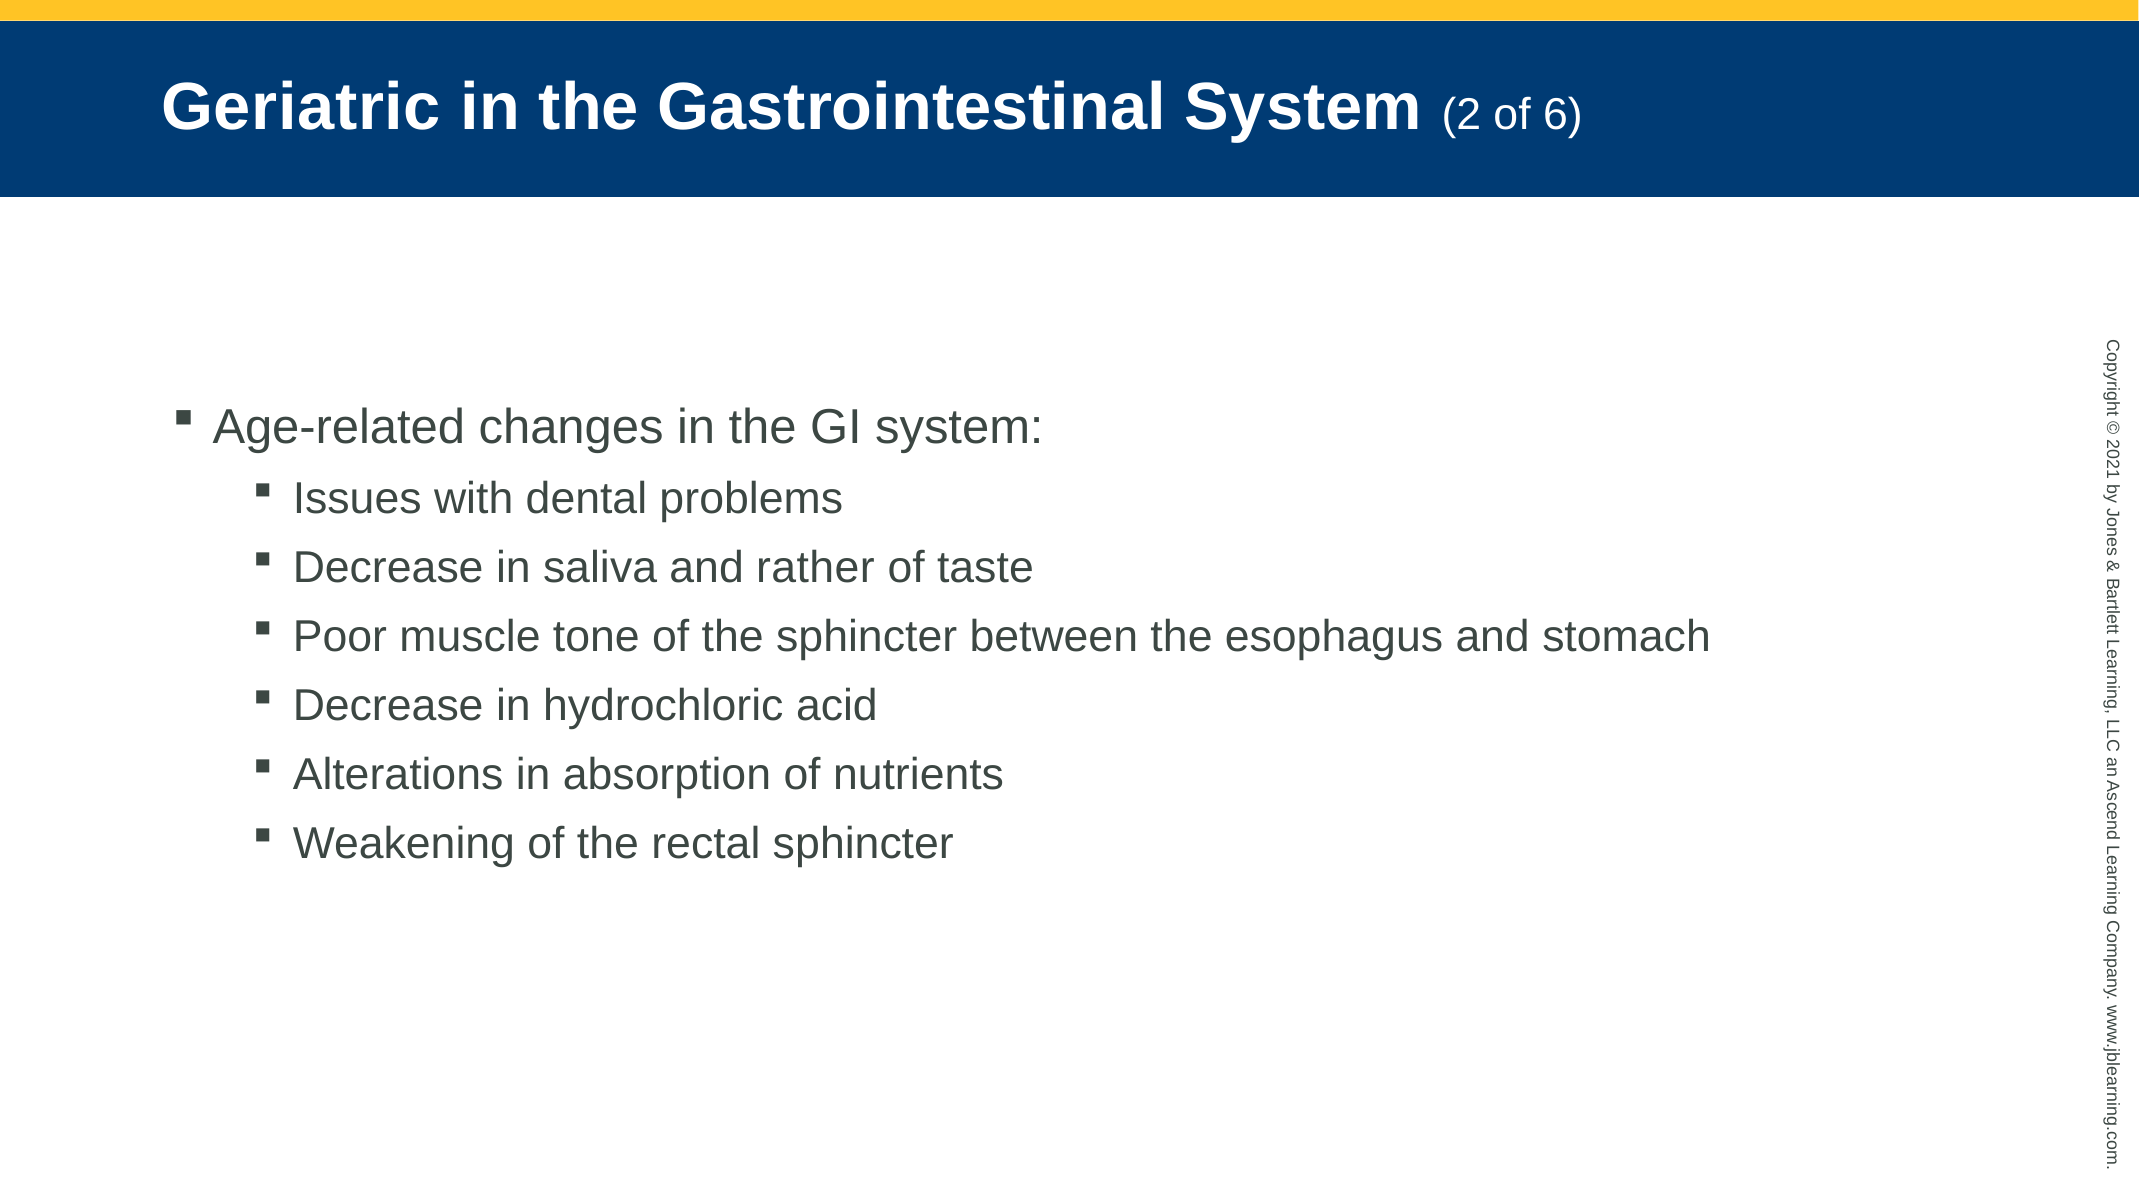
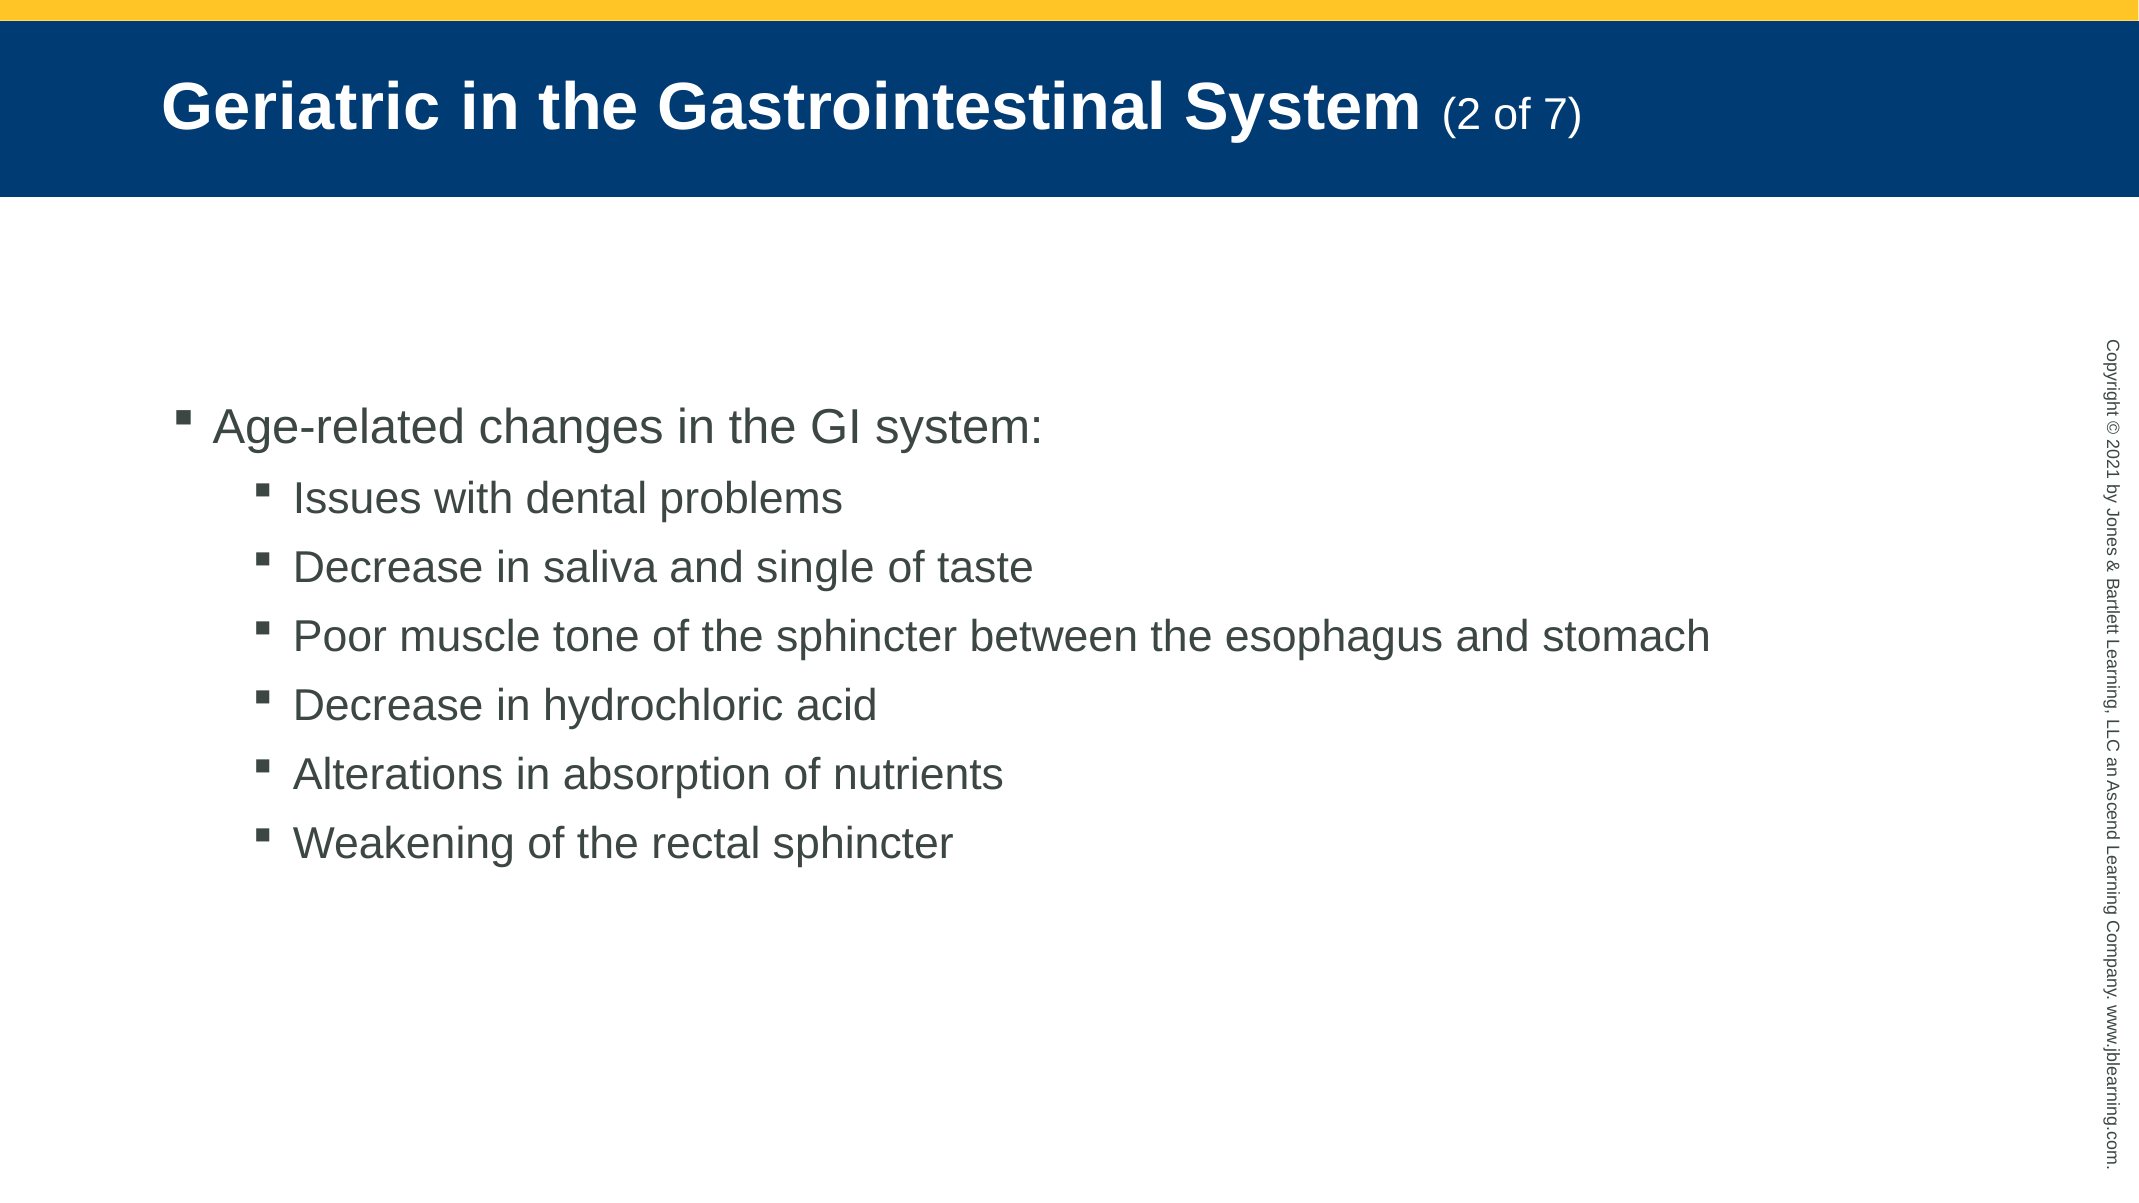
6: 6 -> 7
rather: rather -> single
